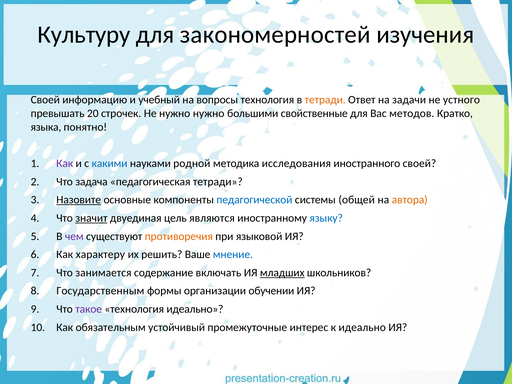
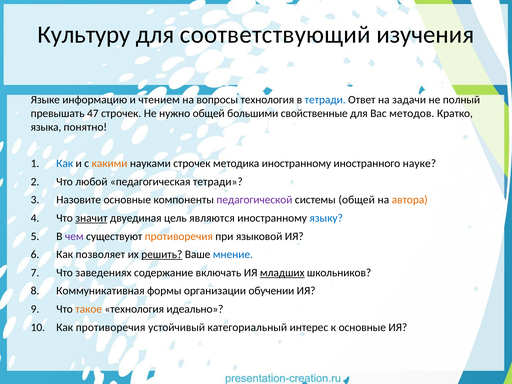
закономерностей: закономерностей -> соответствующий
Своей at (45, 100): Своей -> Языке
учебный: учебный -> чтением
тетради at (325, 100) colour: orange -> blue
устного: устного -> полный
20: 20 -> 47
нужно нужно: нужно -> общей
Как at (65, 163) colour: purple -> blue
какими colour: blue -> orange
науками родной: родной -> строчек
методика исследования: исследования -> иностранному
иностранного своей: своей -> науке
задача: задача -> любой
Назовите underline: present -> none
педагогической colour: blue -> purple
характеру: характеру -> позволяет
решить underline: none -> present
занимается: занимается -> заведениях
Государственным: Государственным -> Коммуникативная
такое colour: purple -> orange
Как обязательным: обязательным -> противоречия
промежуточные: промежуточные -> категориальный
к идеально: идеально -> основные
